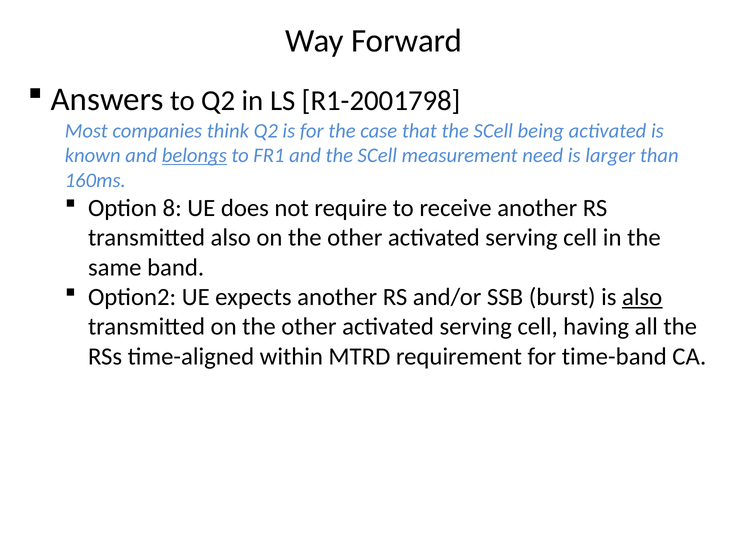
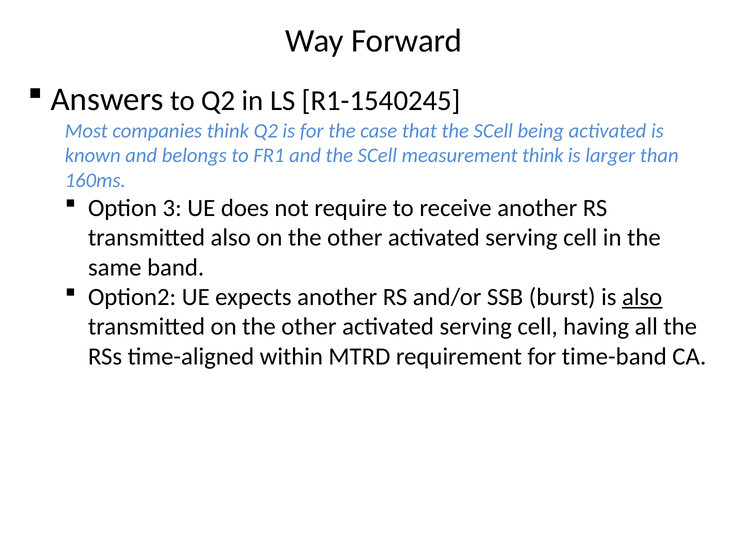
R1-2001798: R1-2001798 -> R1-1540245
belongs underline: present -> none
measurement need: need -> think
8: 8 -> 3
